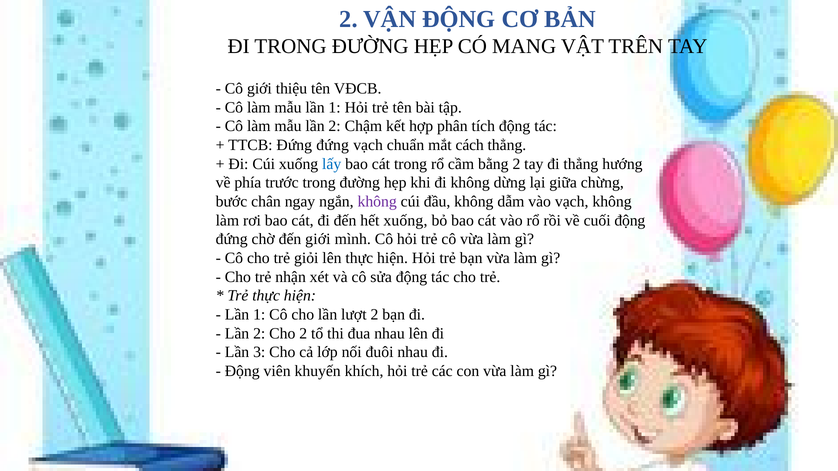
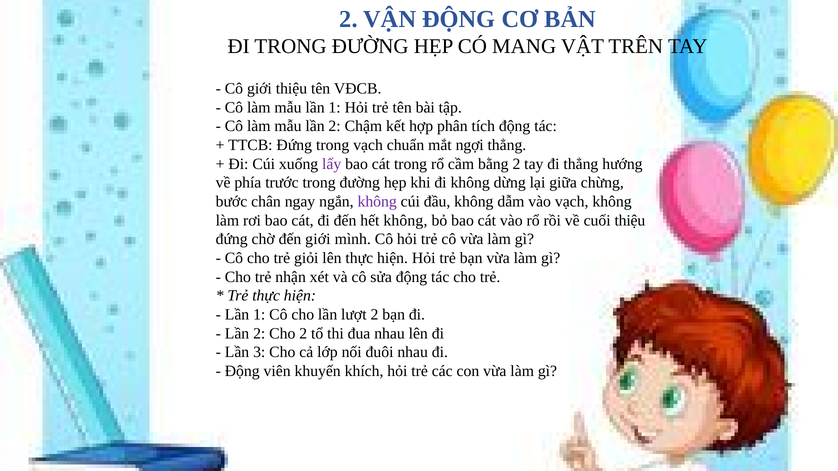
Đứng đứng: đứng -> trong
cách: cách -> ngợi
lấy colour: blue -> purple
hết xuống: xuống -> không
cuối động: động -> thiệu
